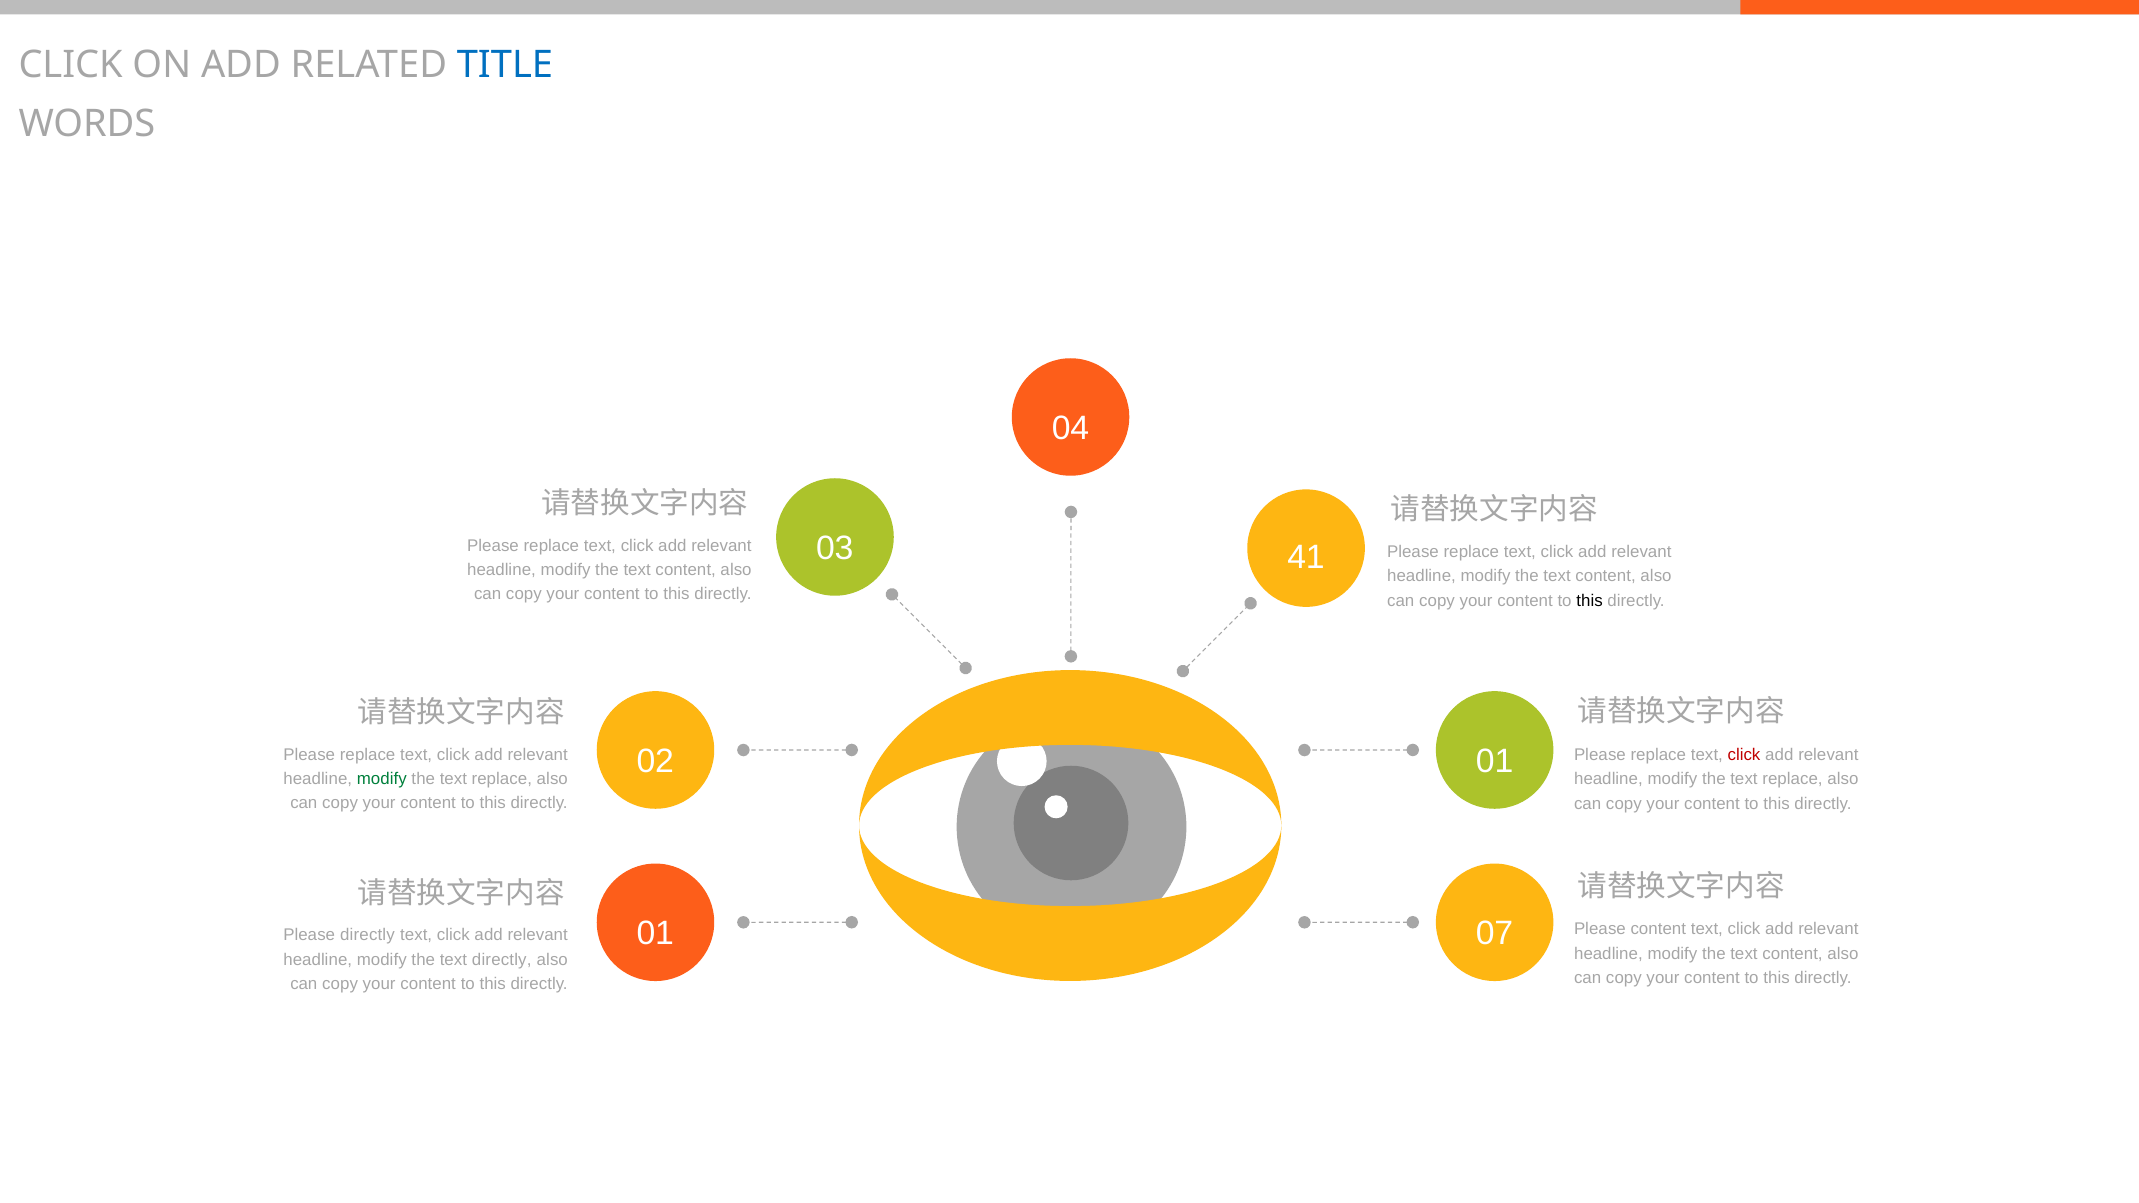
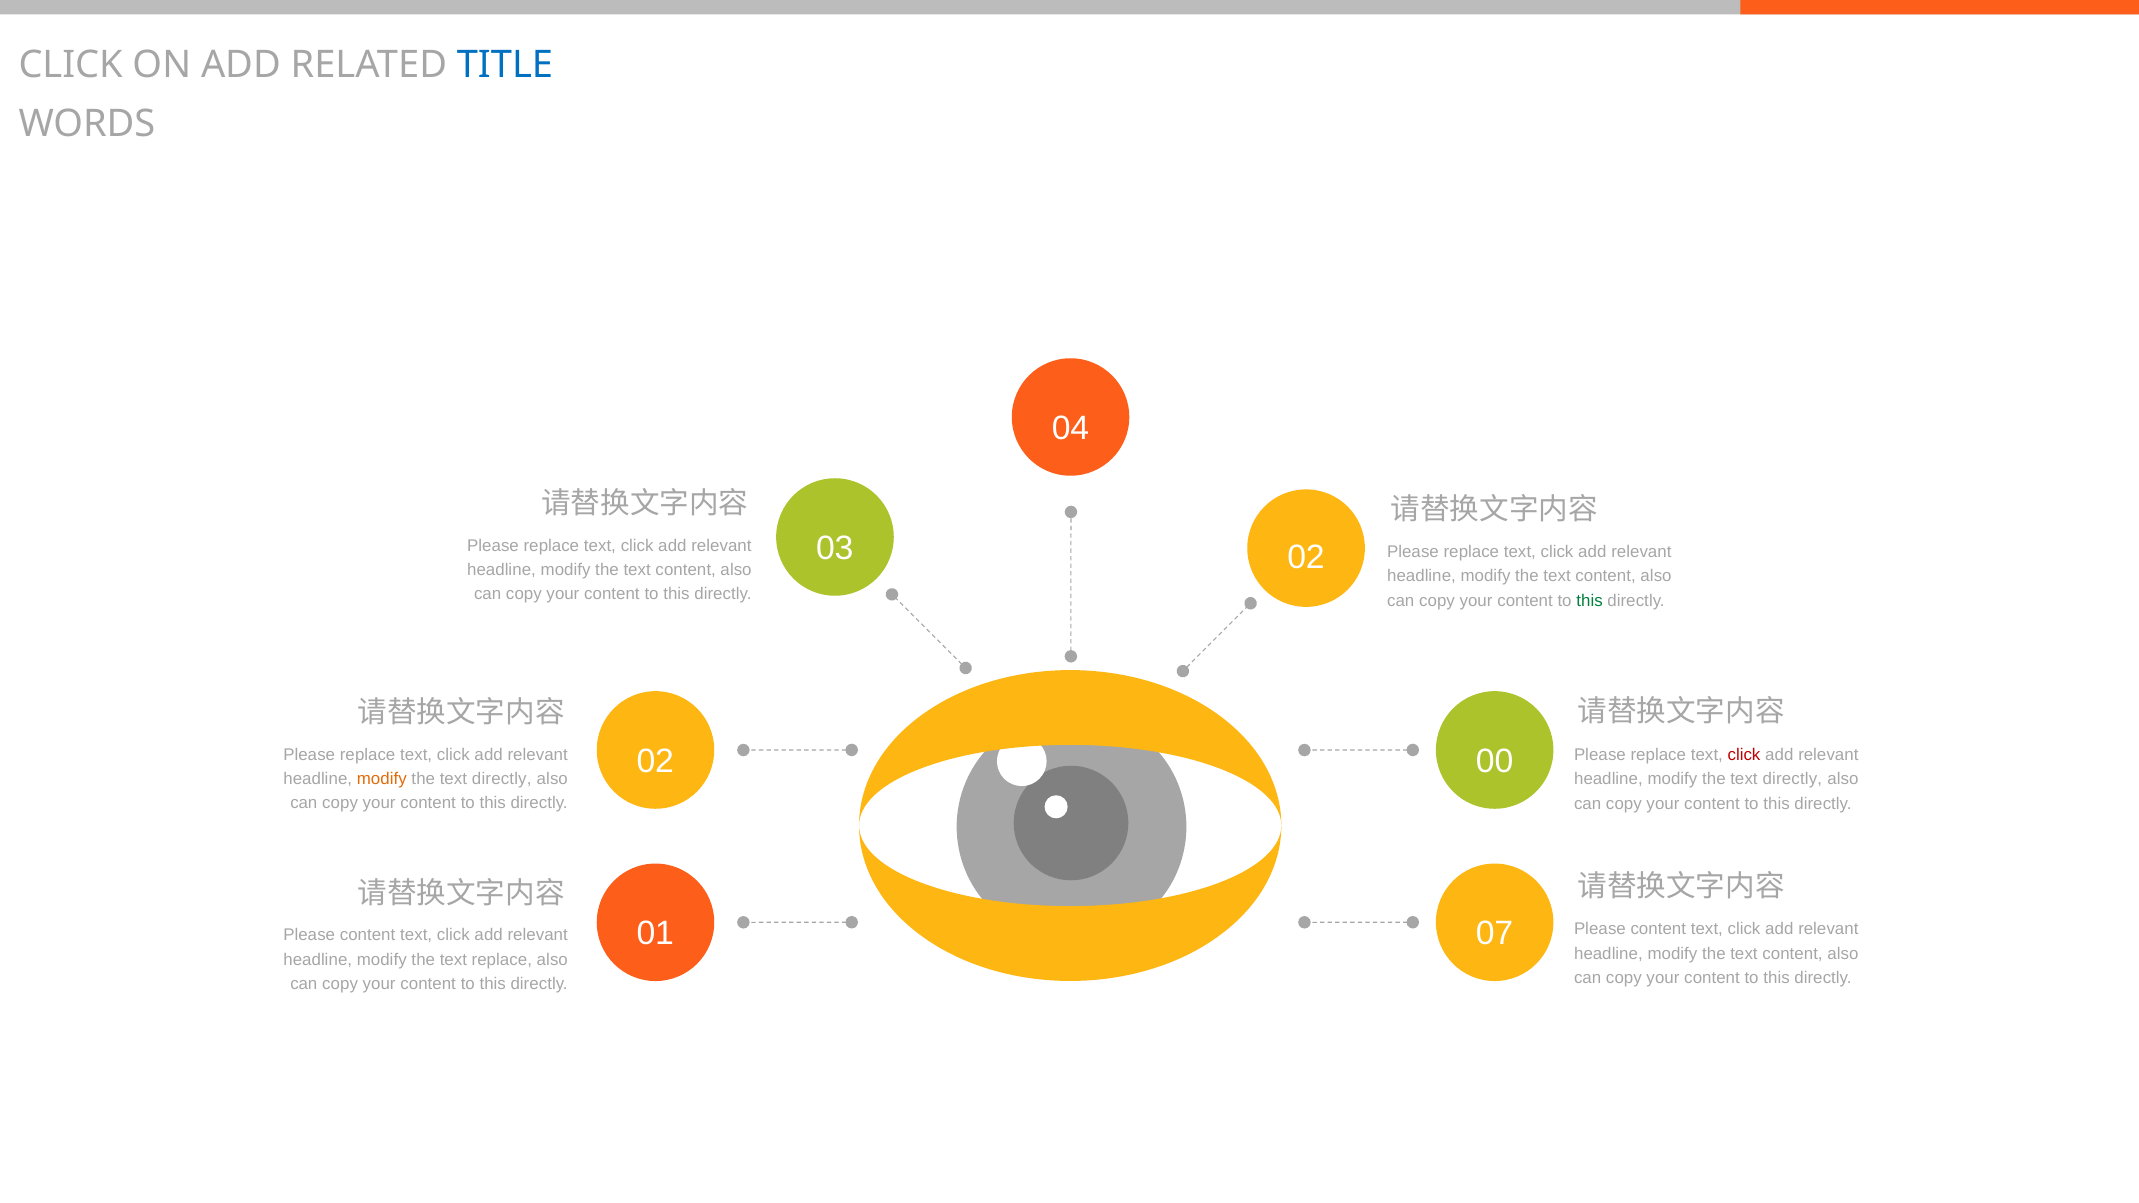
03 41: 41 -> 02
this at (1590, 601) colour: black -> green
02 01: 01 -> 00
modify at (382, 779) colour: green -> orange
replace at (502, 779): replace -> directly
replace at (1792, 779): replace -> directly
directly at (368, 935): directly -> content
text directly: directly -> replace
